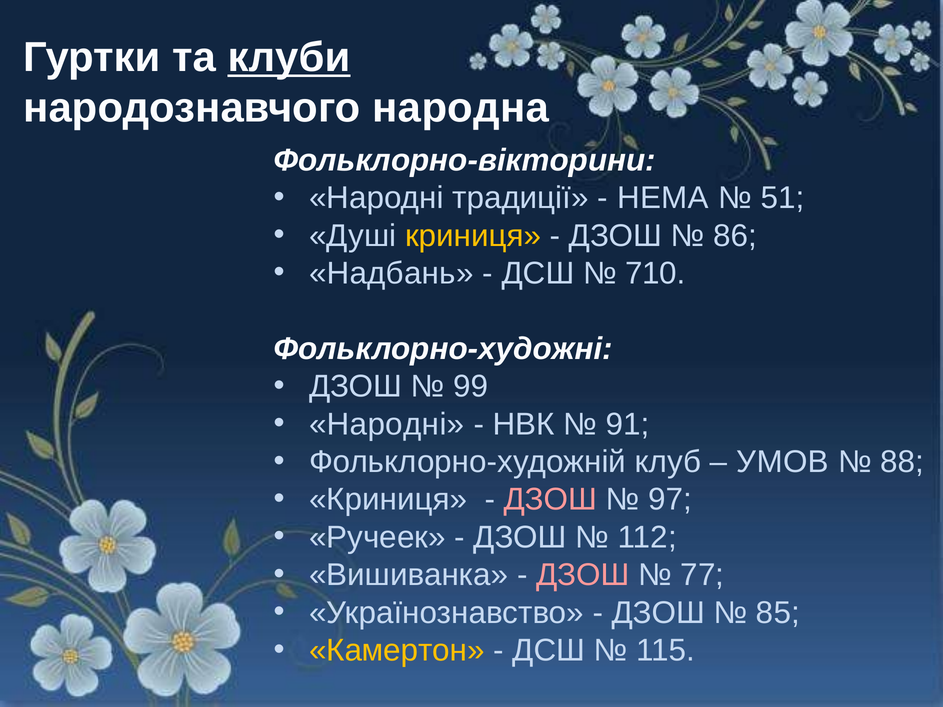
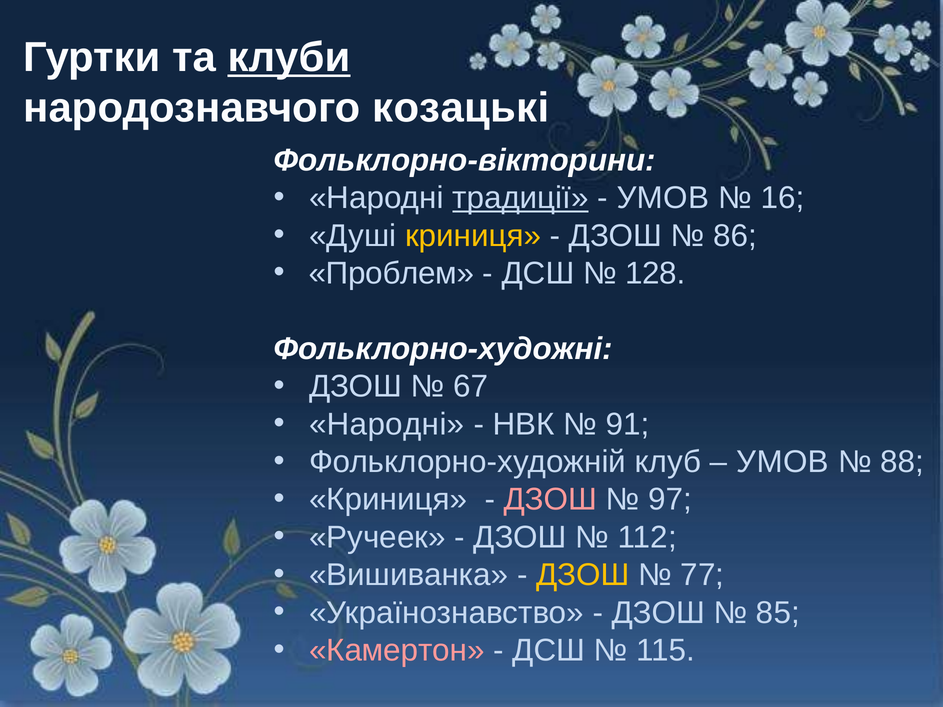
народна: народна -> козацькі
традиції underline: none -> present
НЕМА at (663, 198): НЕМА -> УМОВ
51: 51 -> 16
Надбань: Надбань -> Проблем
710: 710 -> 128
99: 99 -> 67
ДЗОШ at (583, 575) colour: pink -> yellow
Камертон colour: yellow -> pink
